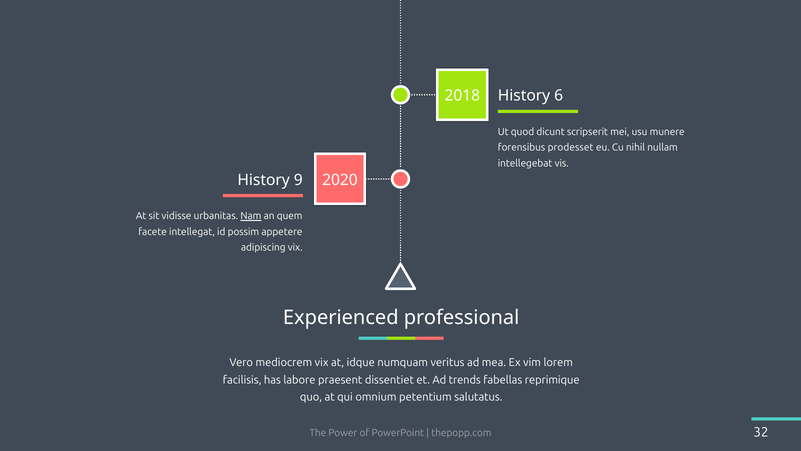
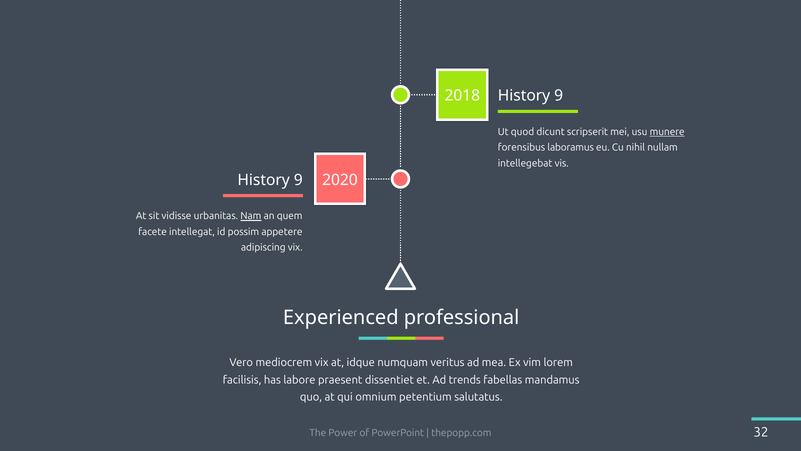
6 at (559, 96): 6 -> 9
munere underline: none -> present
prodesset: prodesset -> laboramus
reprimique: reprimique -> mandamus
